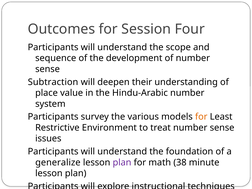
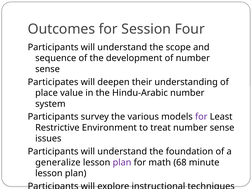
Subtraction: Subtraction -> Participates
for at (201, 117) colour: orange -> purple
38: 38 -> 68
